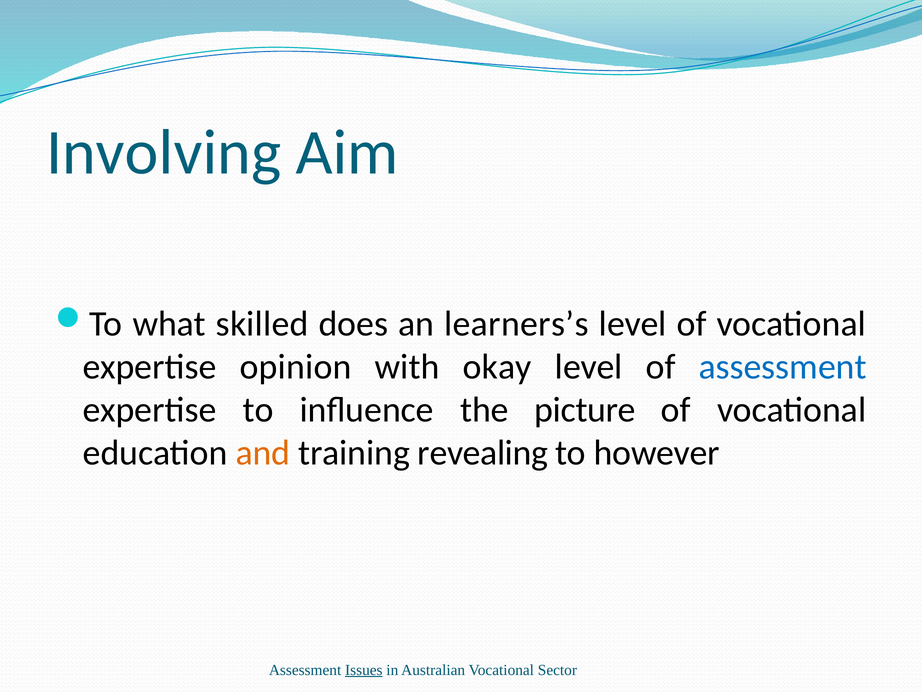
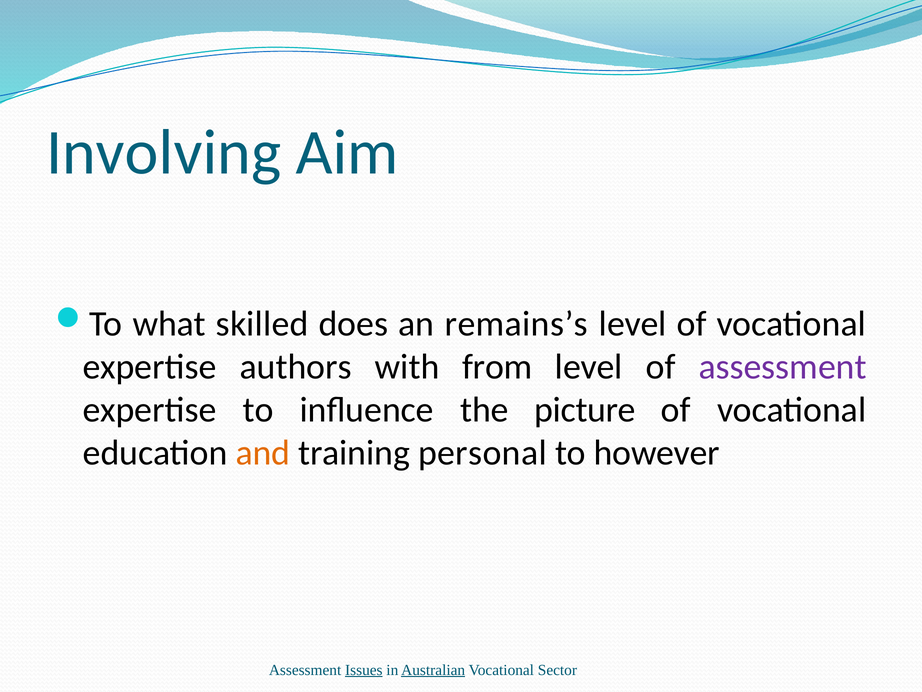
learners’s: learners’s -> remains’s
opinion: opinion -> authors
okay: okay -> from
assessment at (783, 367) colour: blue -> purple
revealing: revealing -> personal
Australian underline: none -> present
